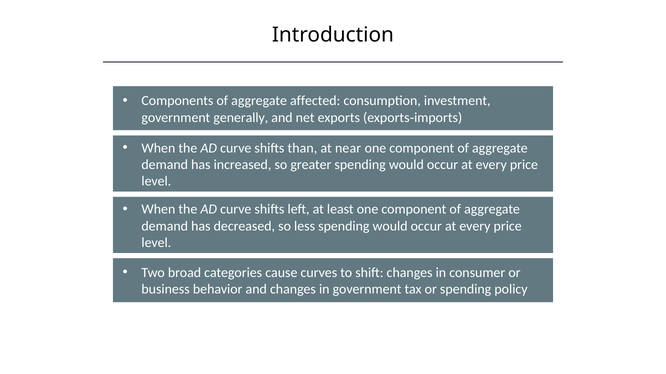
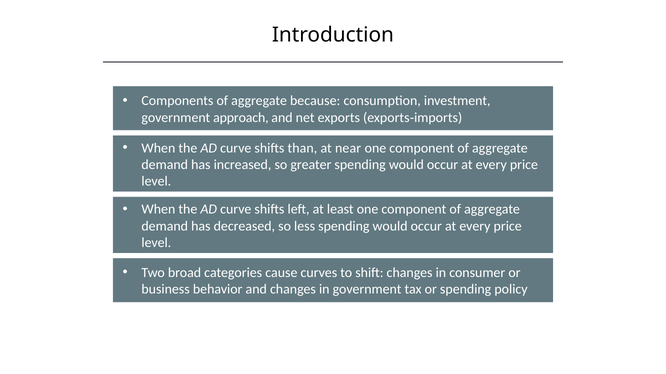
affected: affected -> because
generally: generally -> approach
